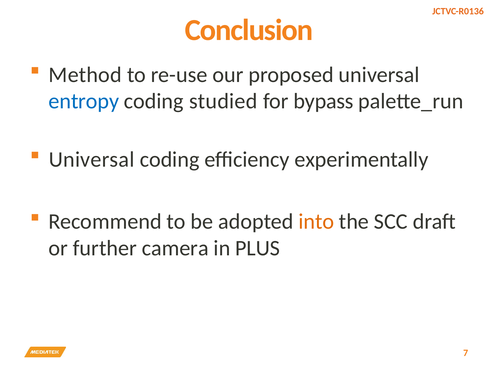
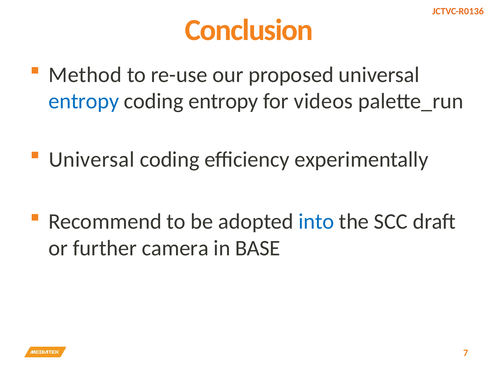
coding studied: studied -> entropy
bypass: bypass -> videos
into colour: orange -> blue
PLUS: PLUS -> BASE
